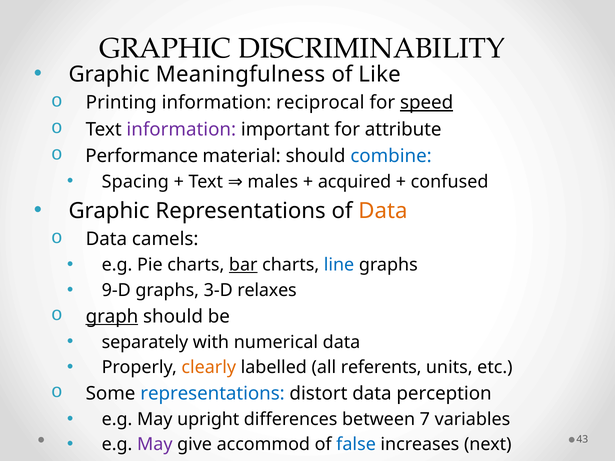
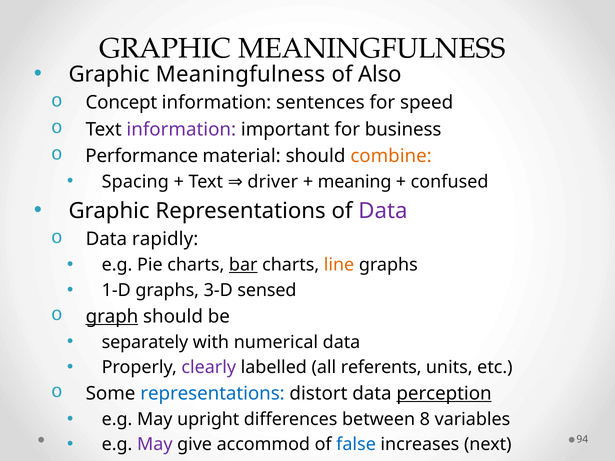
DISCRIMINABILITY at (372, 49): DISCRIMINABILITY -> MEANINGFULNESS
Like: Like -> Also
Printing: Printing -> Concept
reciprocal: reciprocal -> sentences
speed underline: present -> none
attribute: attribute -> business
combine colour: blue -> orange
males: males -> driver
acquired: acquired -> meaning
Data at (383, 211) colour: orange -> purple
camels: camels -> rapidly
line colour: blue -> orange
9-D: 9-D -> 1-D
relaxes: relaxes -> sensed
clearly colour: orange -> purple
perception underline: none -> present
7: 7 -> 8
43: 43 -> 94
